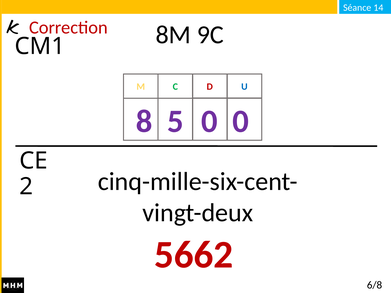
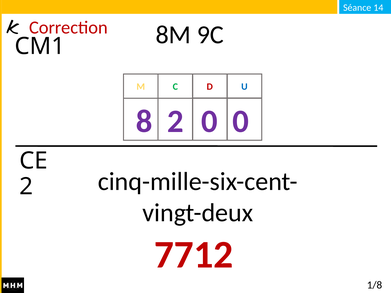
8 5: 5 -> 2
5662: 5662 -> 7712
6/8: 6/8 -> 1/8
